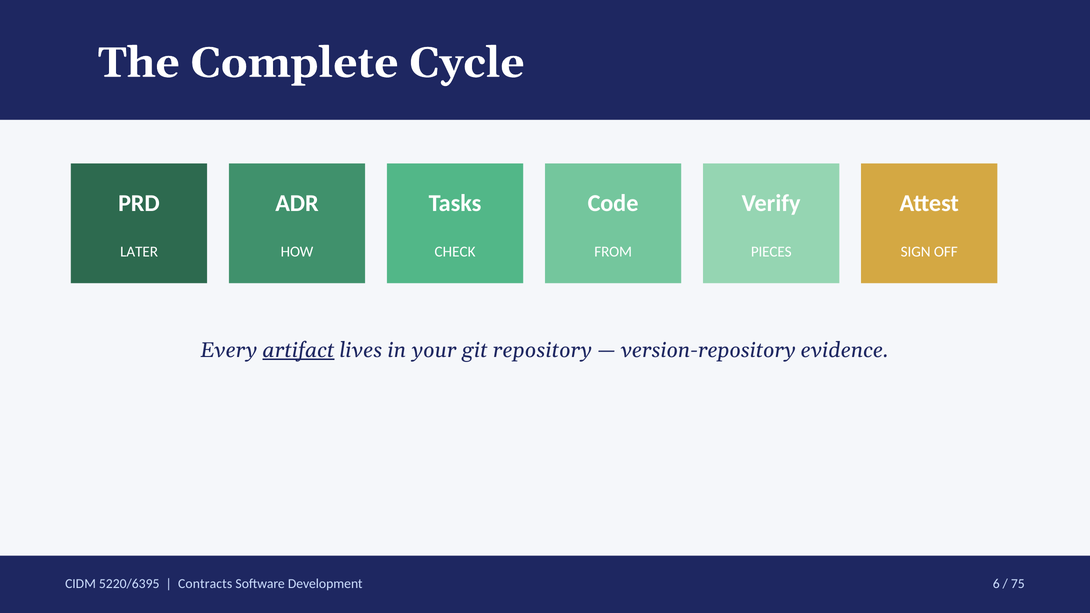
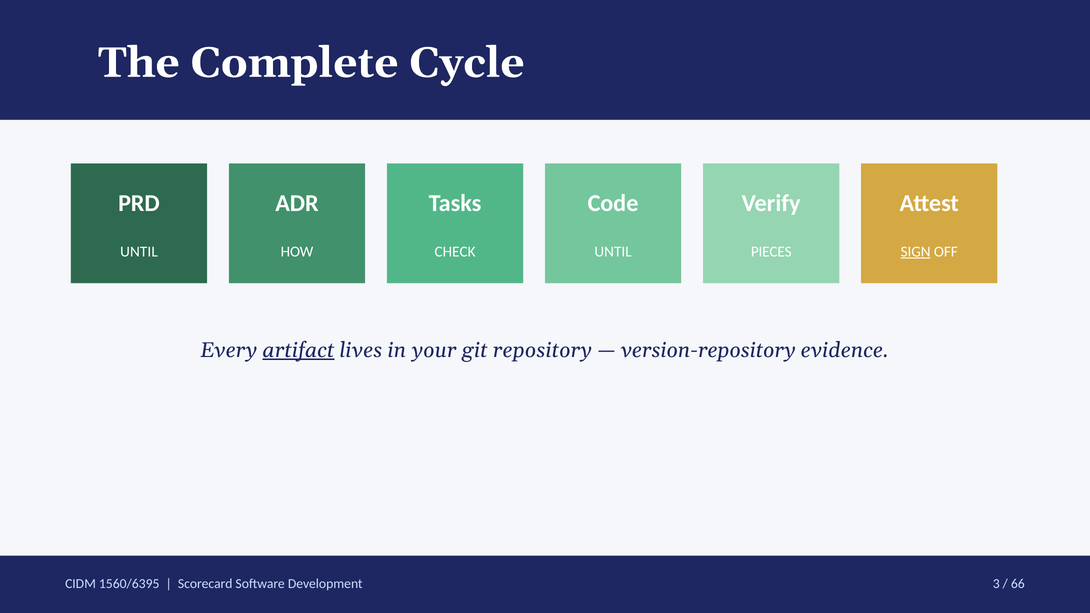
LATER at (139, 252): LATER -> UNTIL
FROM at (613, 252): FROM -> UNTIL
SIGN underline: none -> present
5220/6395: 5220/6395 -> 1560/6395
Contracts: Contracts -> Scorecard
6: 6 -> 3
75: 75 -> 66
